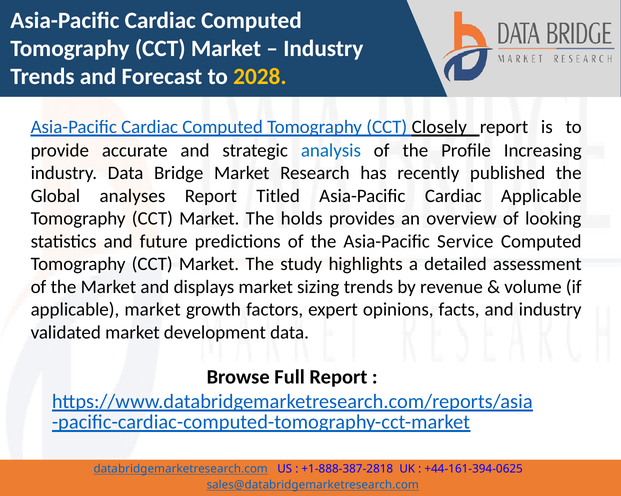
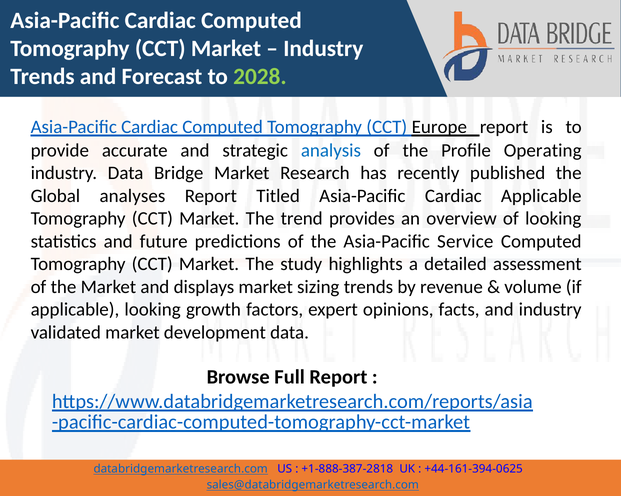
2028 colour: yellow -> light green
Closely: Closely -> Europe
Increasing: Increasing -> Operating
holds: holds -> trend
applicable market: market -> looking
